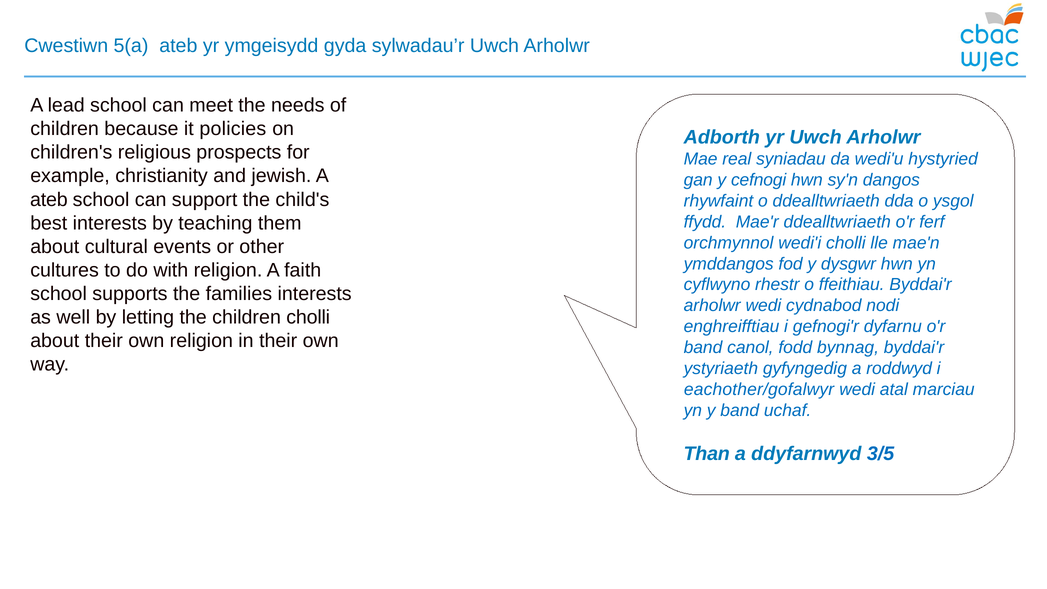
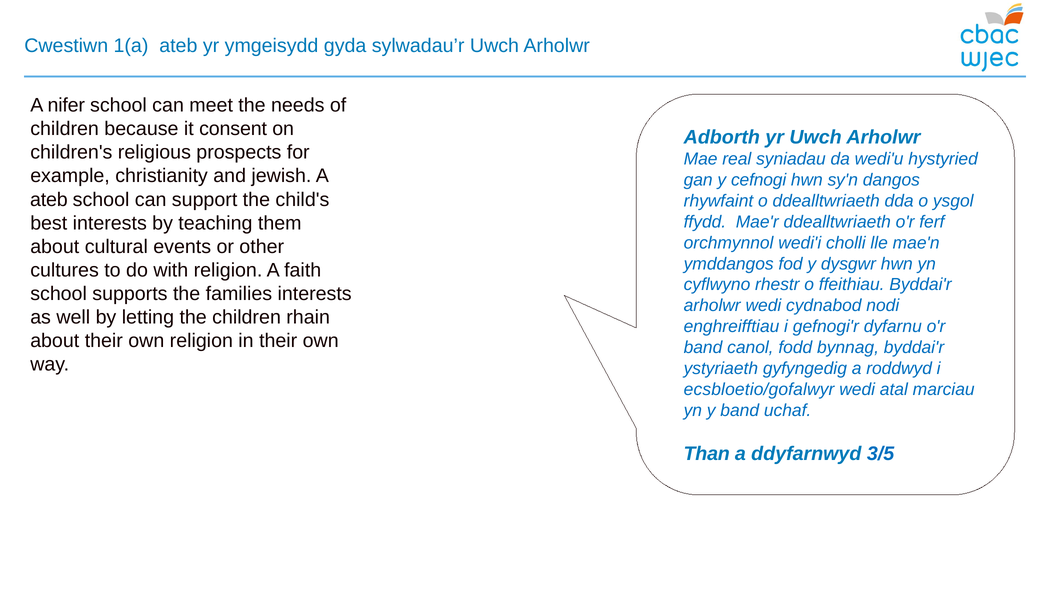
5(a: 5(a -> 1(a
lead: lead -> nifer
policies: policies -> consent
children cholli: cholli -> rhain
eachother/gofalwyr: eachother/gofalwyr -> ecsbloetio/gofalwyr
